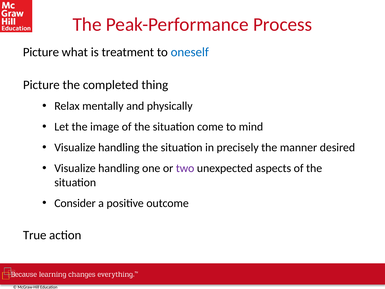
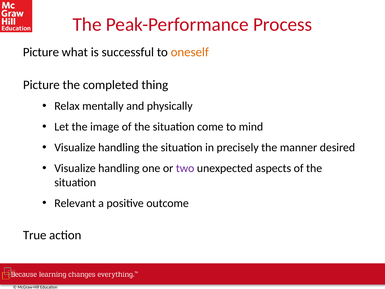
treatment: treatment -> successful
oneself colour: blue -> orange
Consider: Consider -> Relevant
